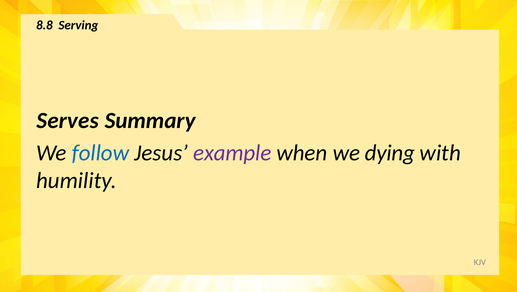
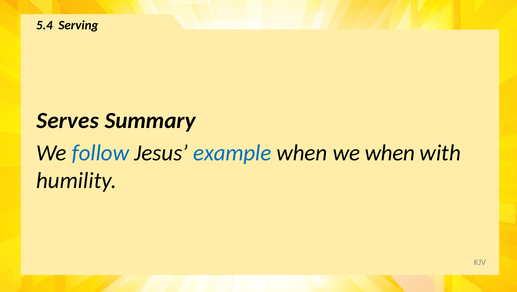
8.8: 8.8 -> 5.4
example colour: purple -> blue
we dying: dying -> when
